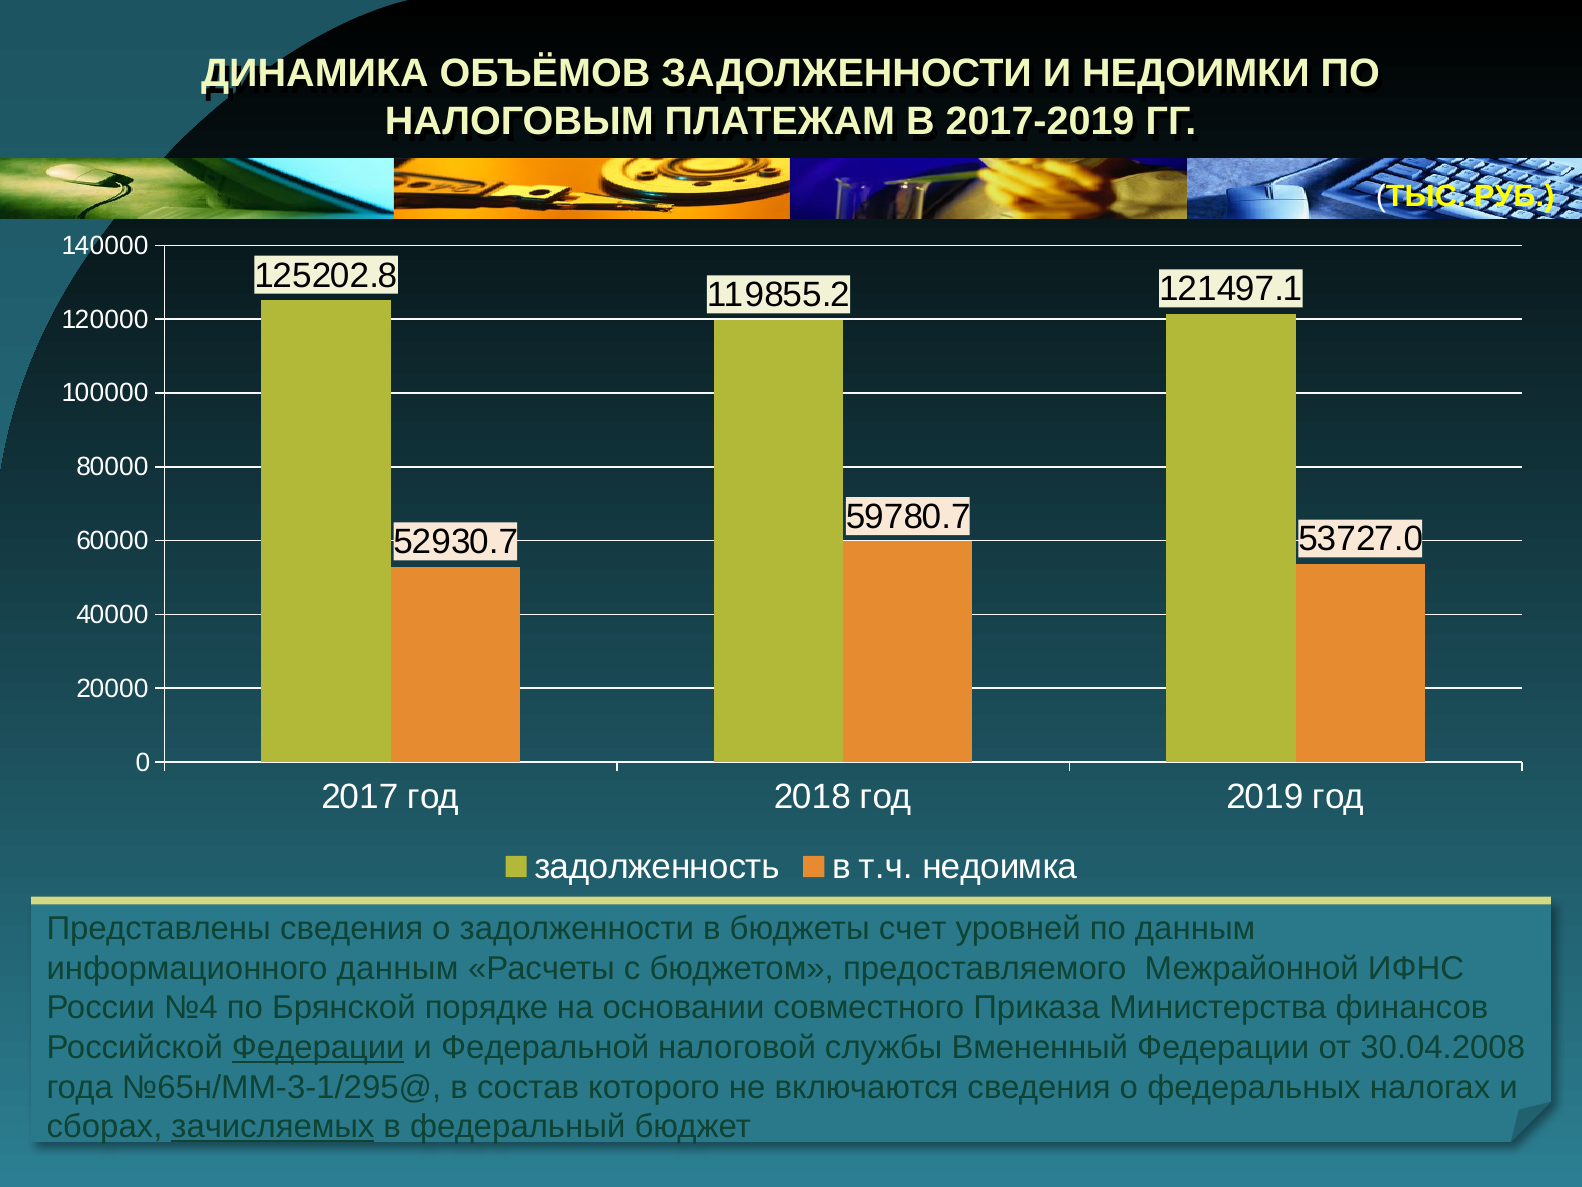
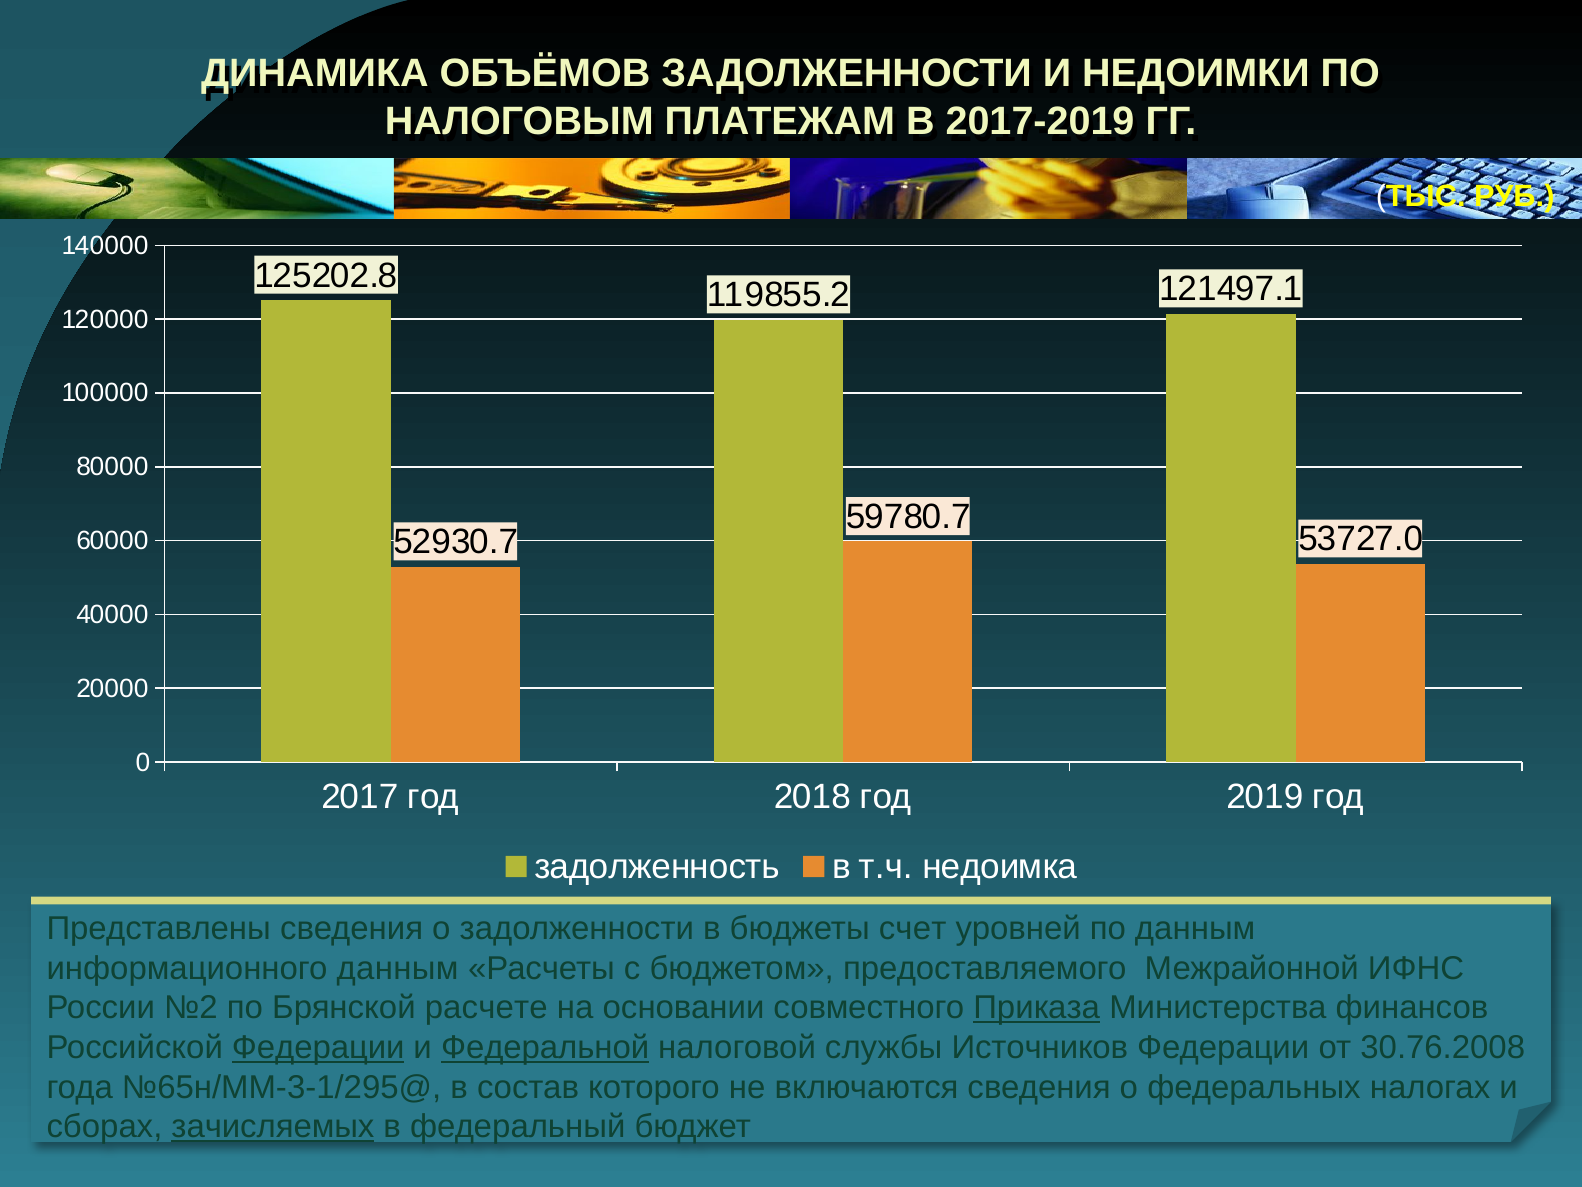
№4: №4 -> №2
порядке: порядке -> расчете
Приказа underline: none -> present
Федеральной underline: none -> present
Вмененный: Вмененный -> Источников
30.04.2008: 30.04.2008 -> 30.76.2008
